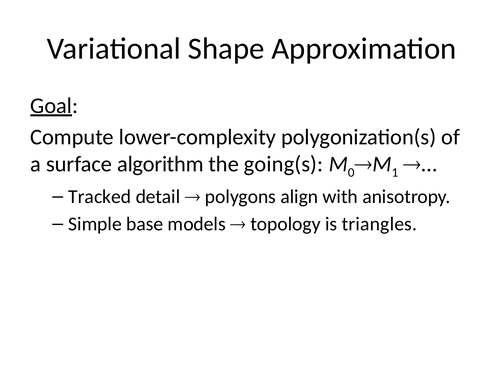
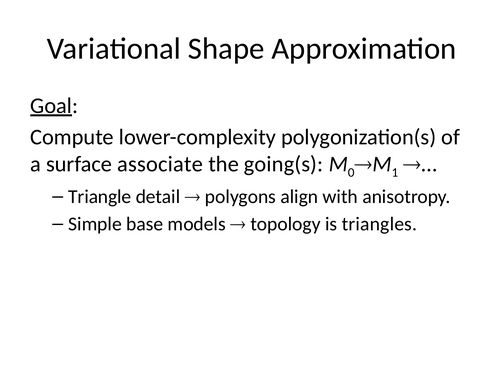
algorithm: algorithm -> associate
Tracked: Tracked -> Triangle
